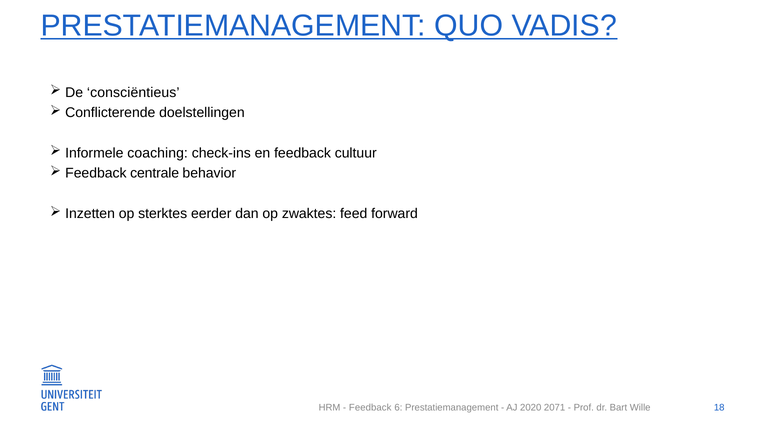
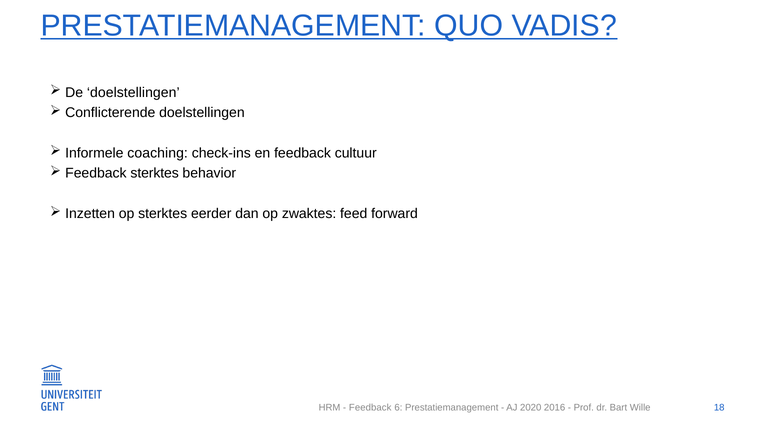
De consciëntieus: consciëntieus -> doelstellingen
Feedback centrale: centrale -> sterktes
2071: 2071 -> 2016
